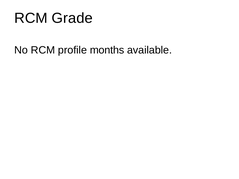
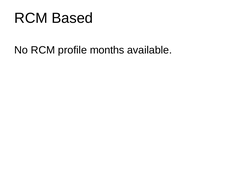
Grade: Grade -> Based
